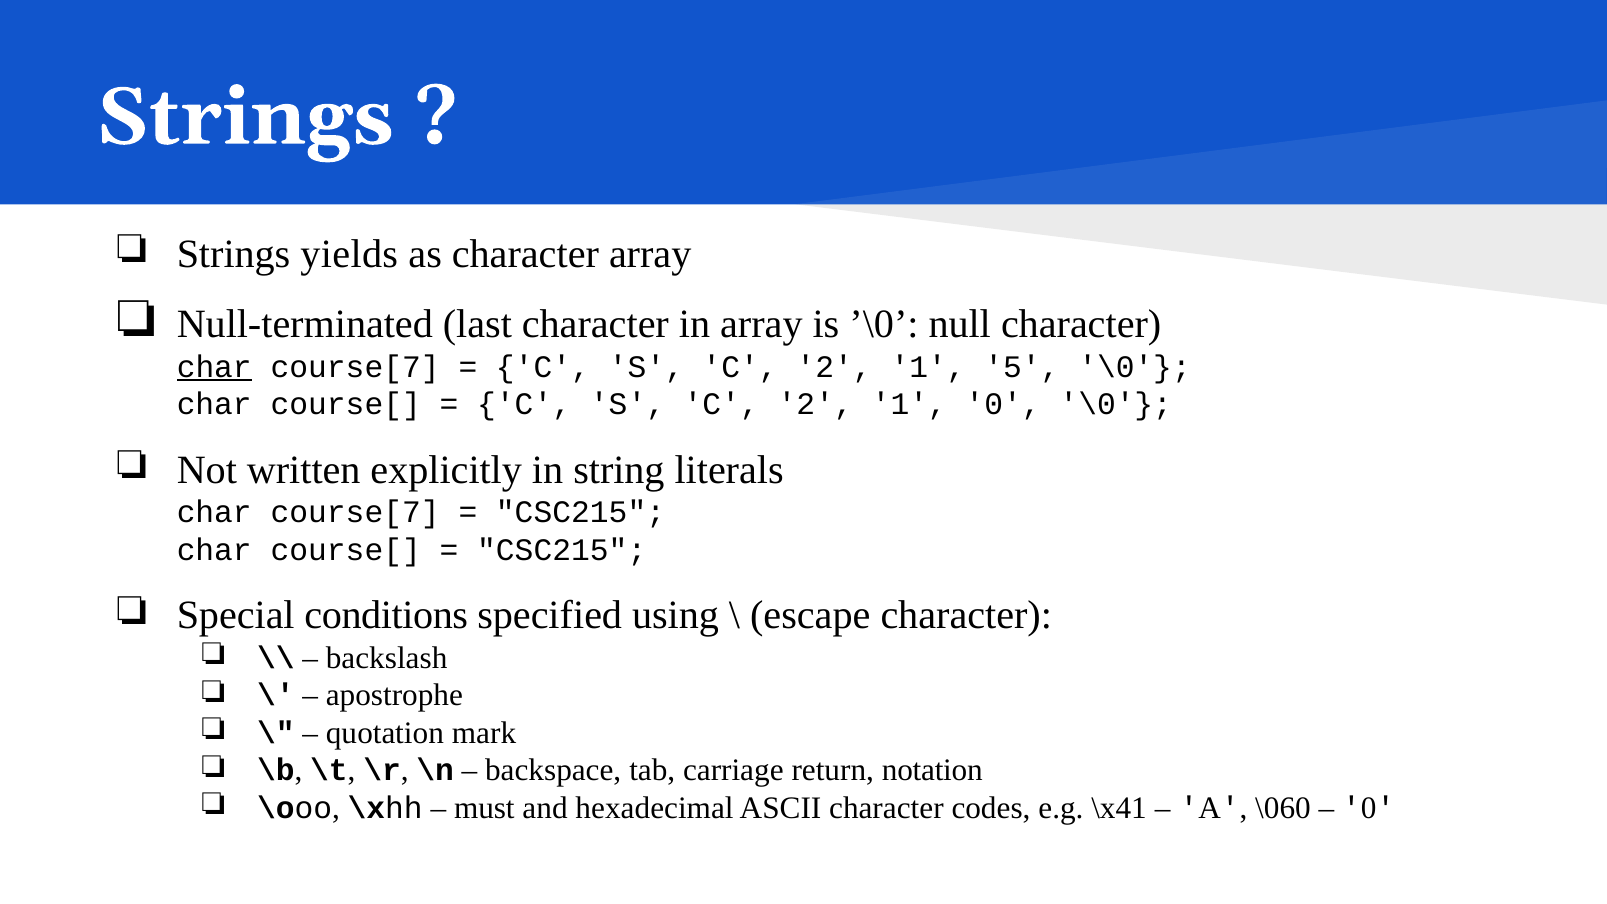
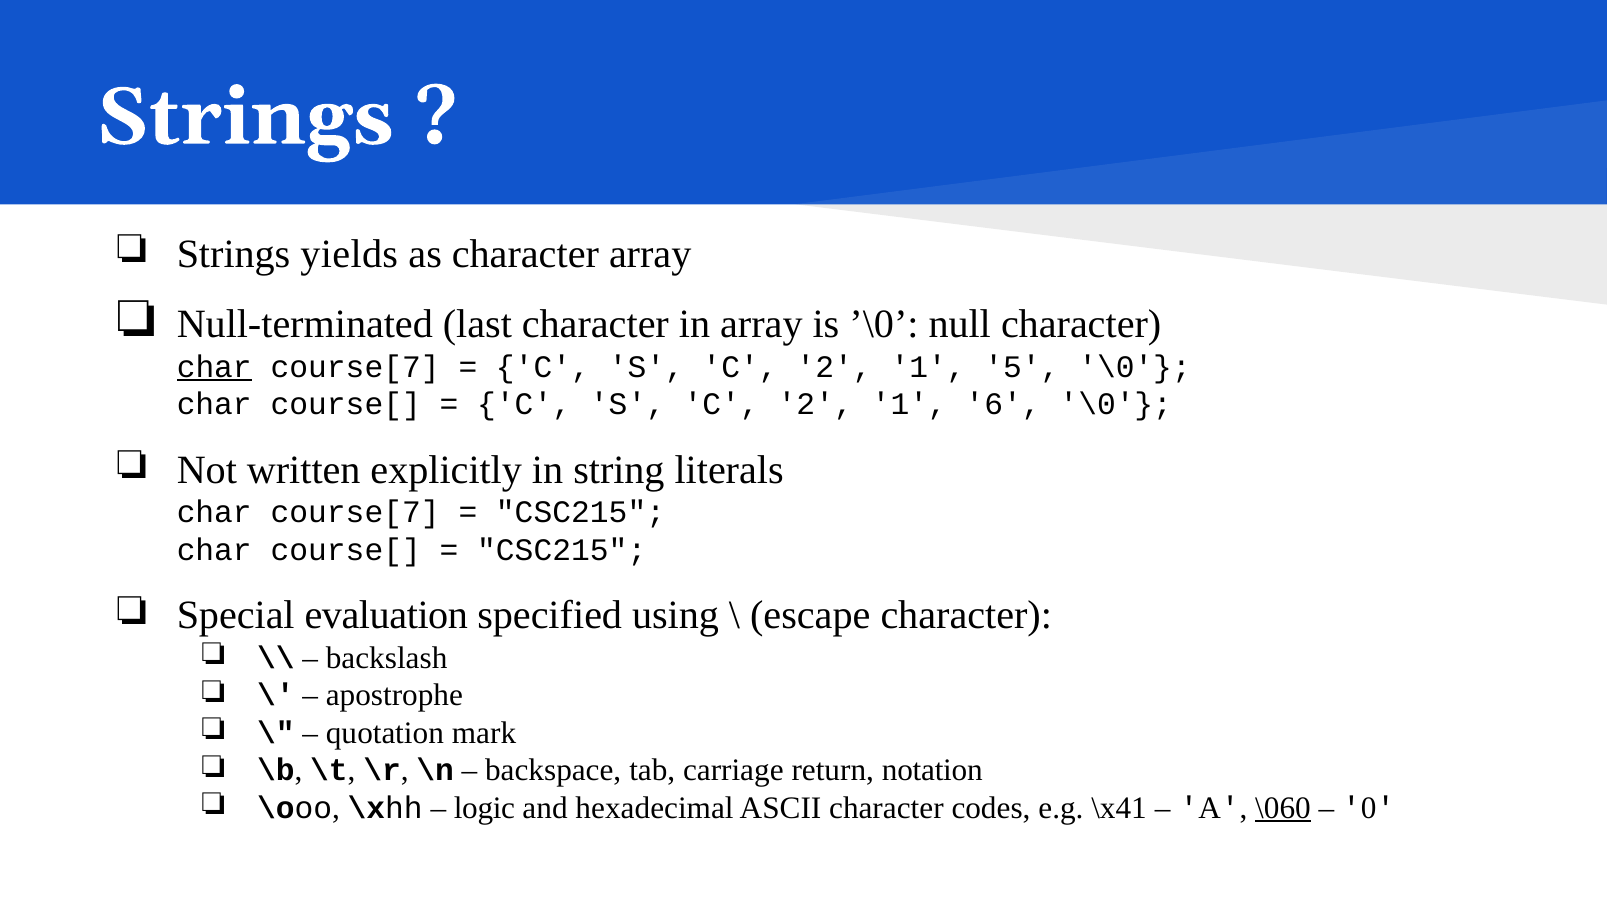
1 0: 0 -> 6
conditions: conditions -> evaluation
must: must -> logic
\060 underline: none -> present
